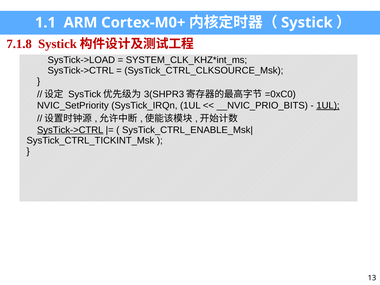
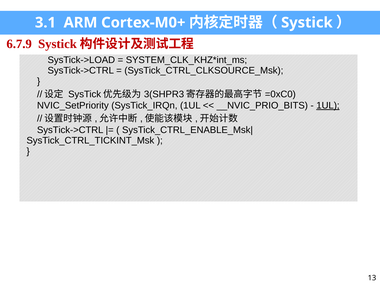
1.1: 1.1 -> 3.1
7.1.8: 7.1.8 -> 6.7.9
SysTick->CTRL at (70, 130) underline: present -> none
